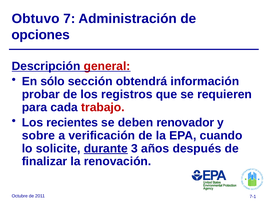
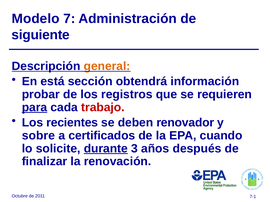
Obtuvo: Obtuvo -> Modelo
opciones: opciones -> siguiente
general colour: red -> orange
sólo: sólo -> está
para underline: none -> present
verificación: verificación -> certificados
